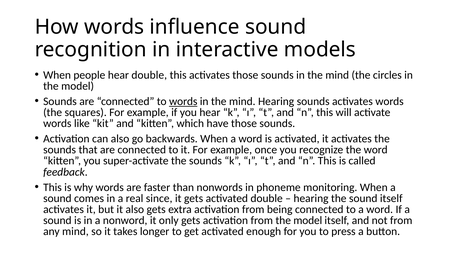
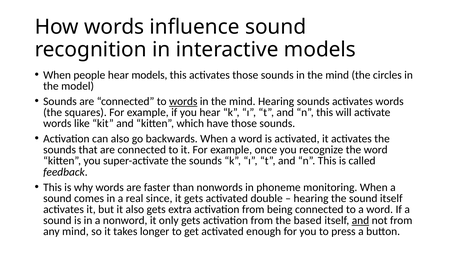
hear double: double -> models
from the model: model -> based
and at (360, 220) underline: none -> present
